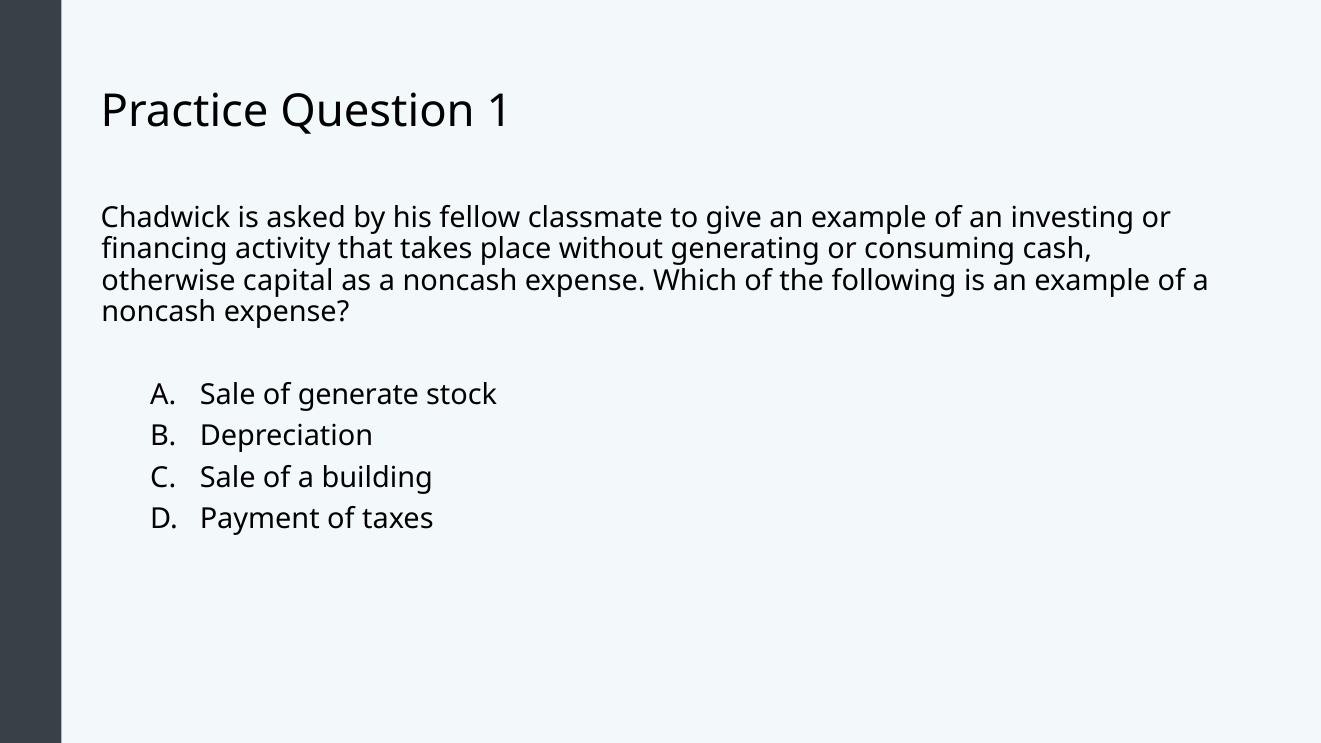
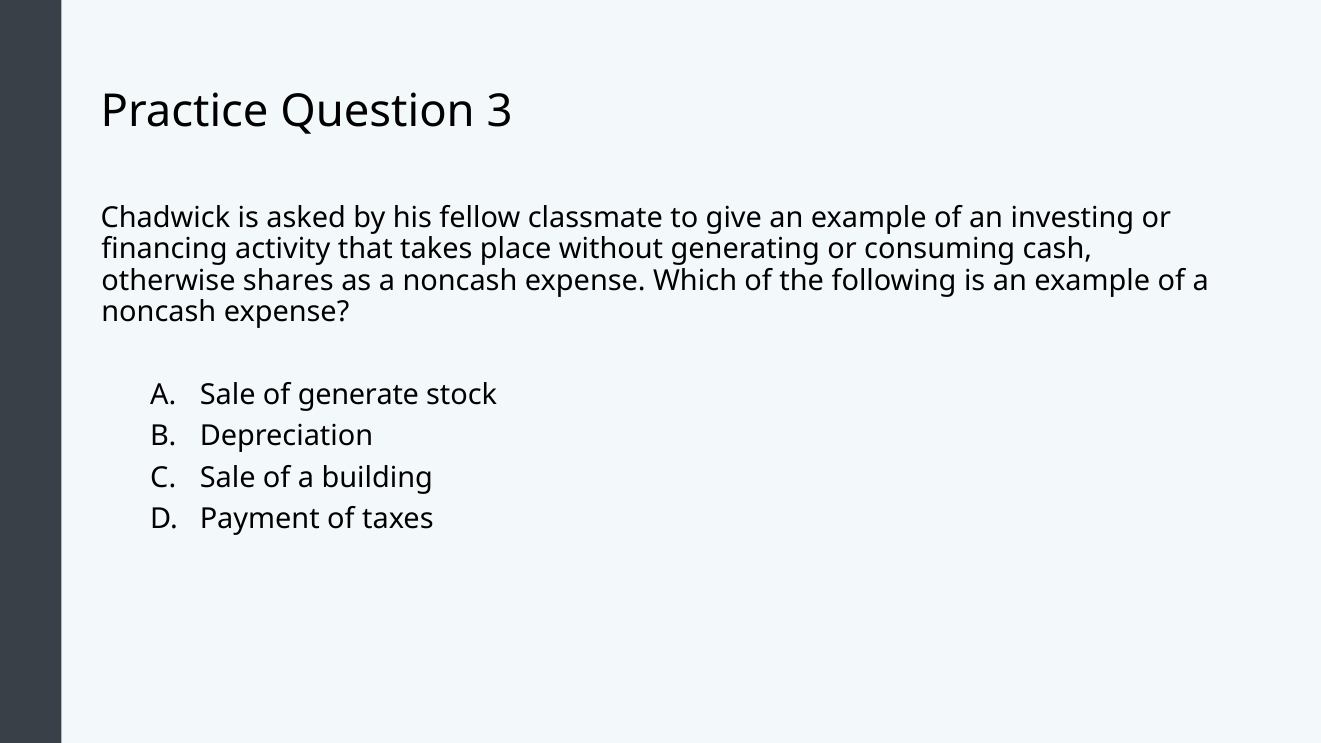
1: 1 -> 3
capital: capital -> shares
